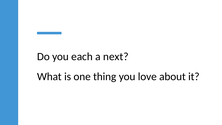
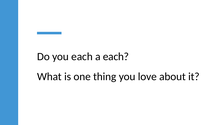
a next: next -> each
